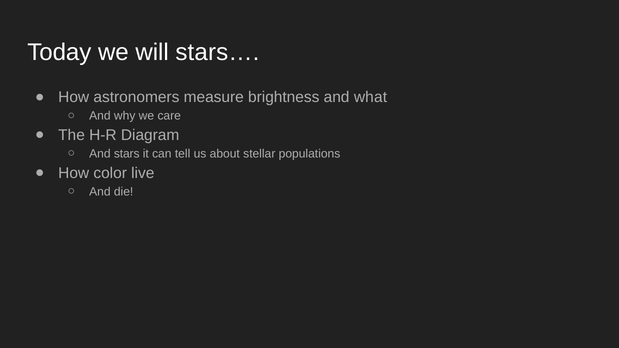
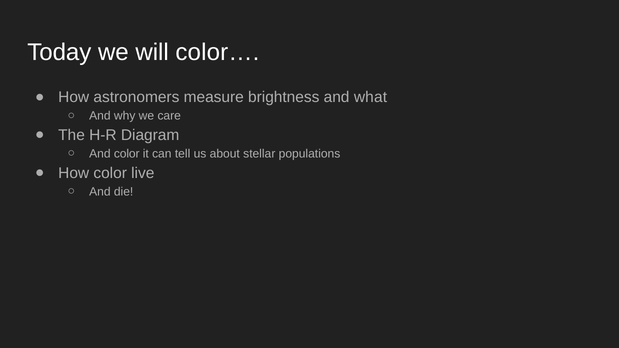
stars…: stars… -> color…
And stars: stars -> color
